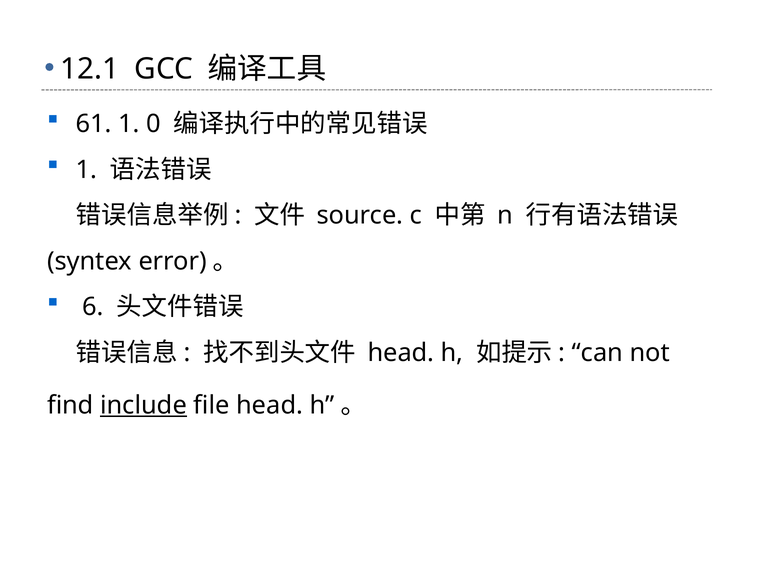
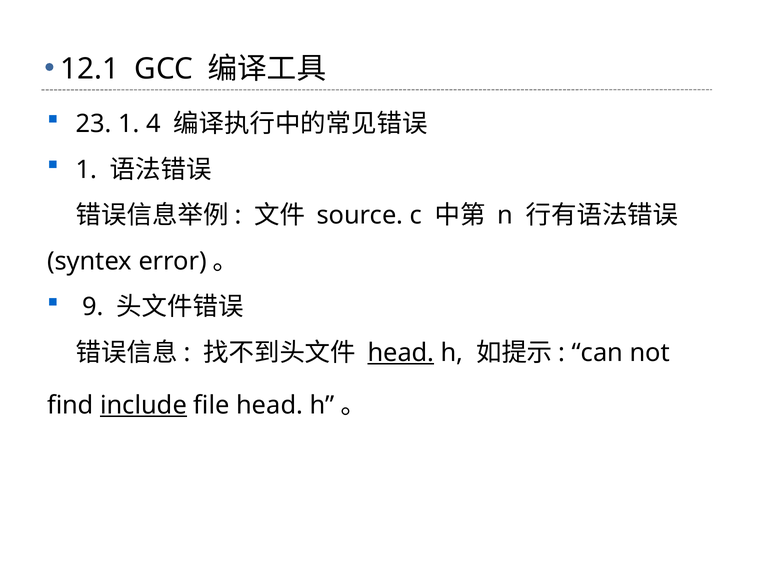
61: 61 -> 23
0: 0 -> 4
6: 6 -> 9
head at (401, 353) underline: none -> present
